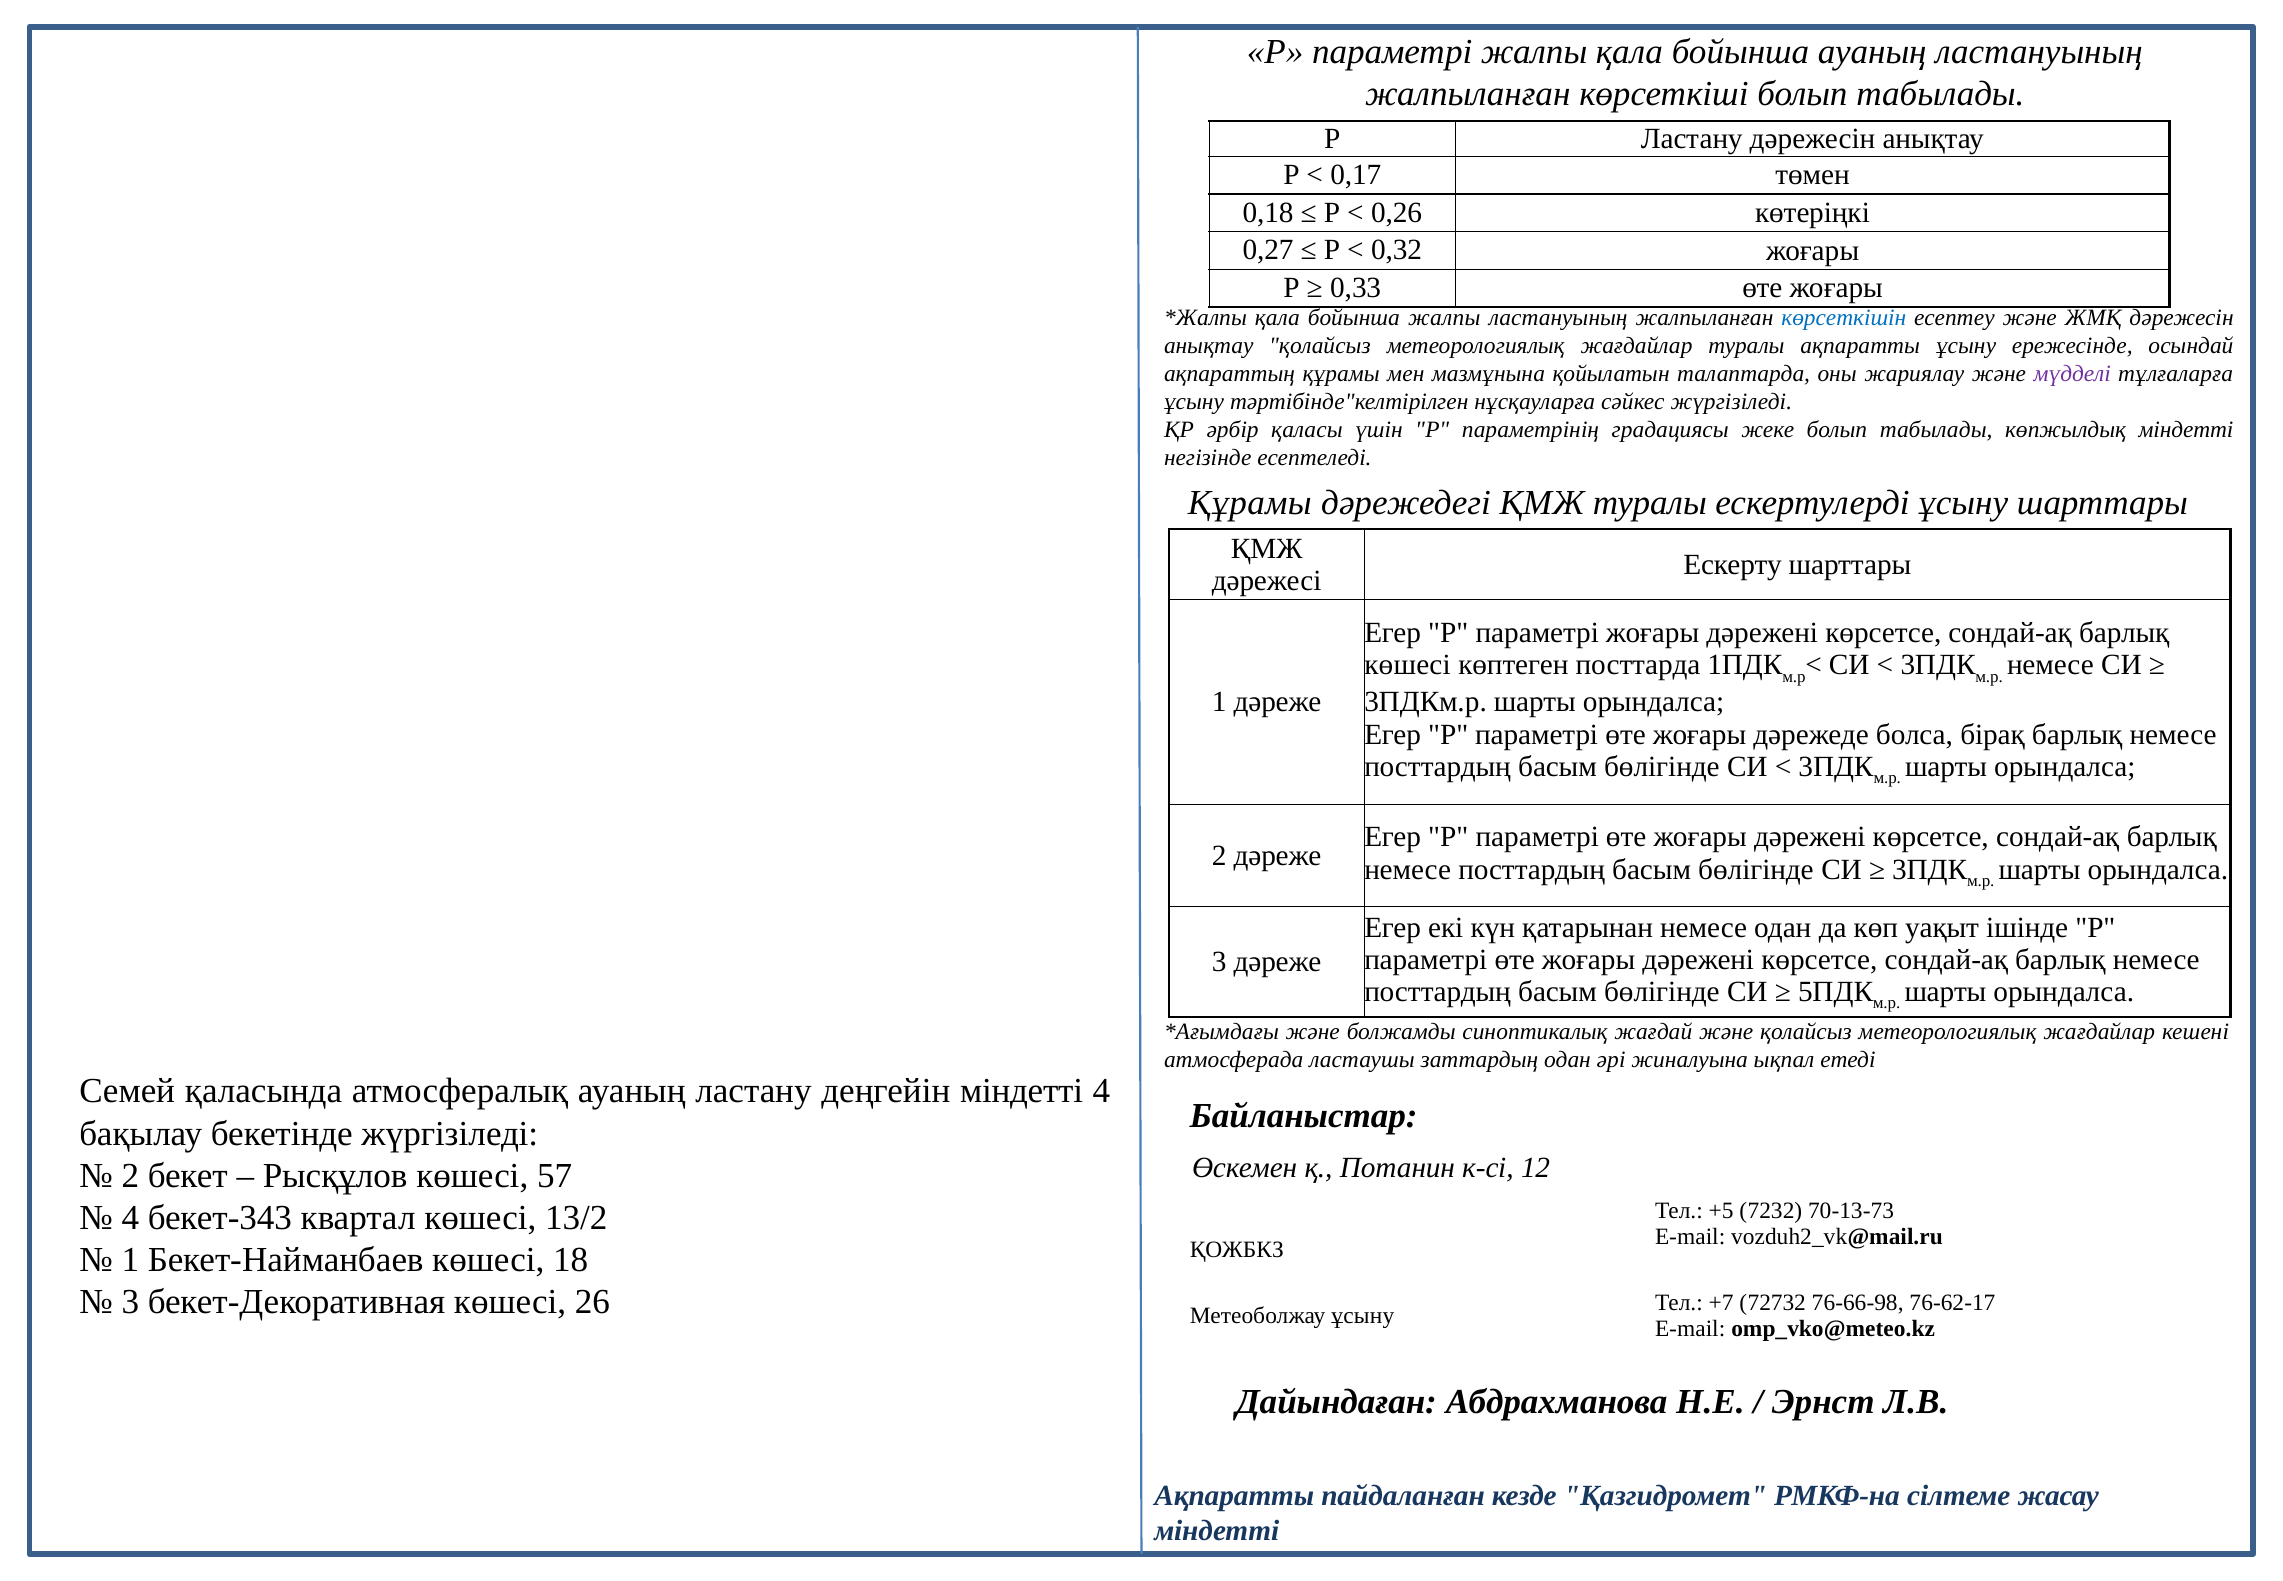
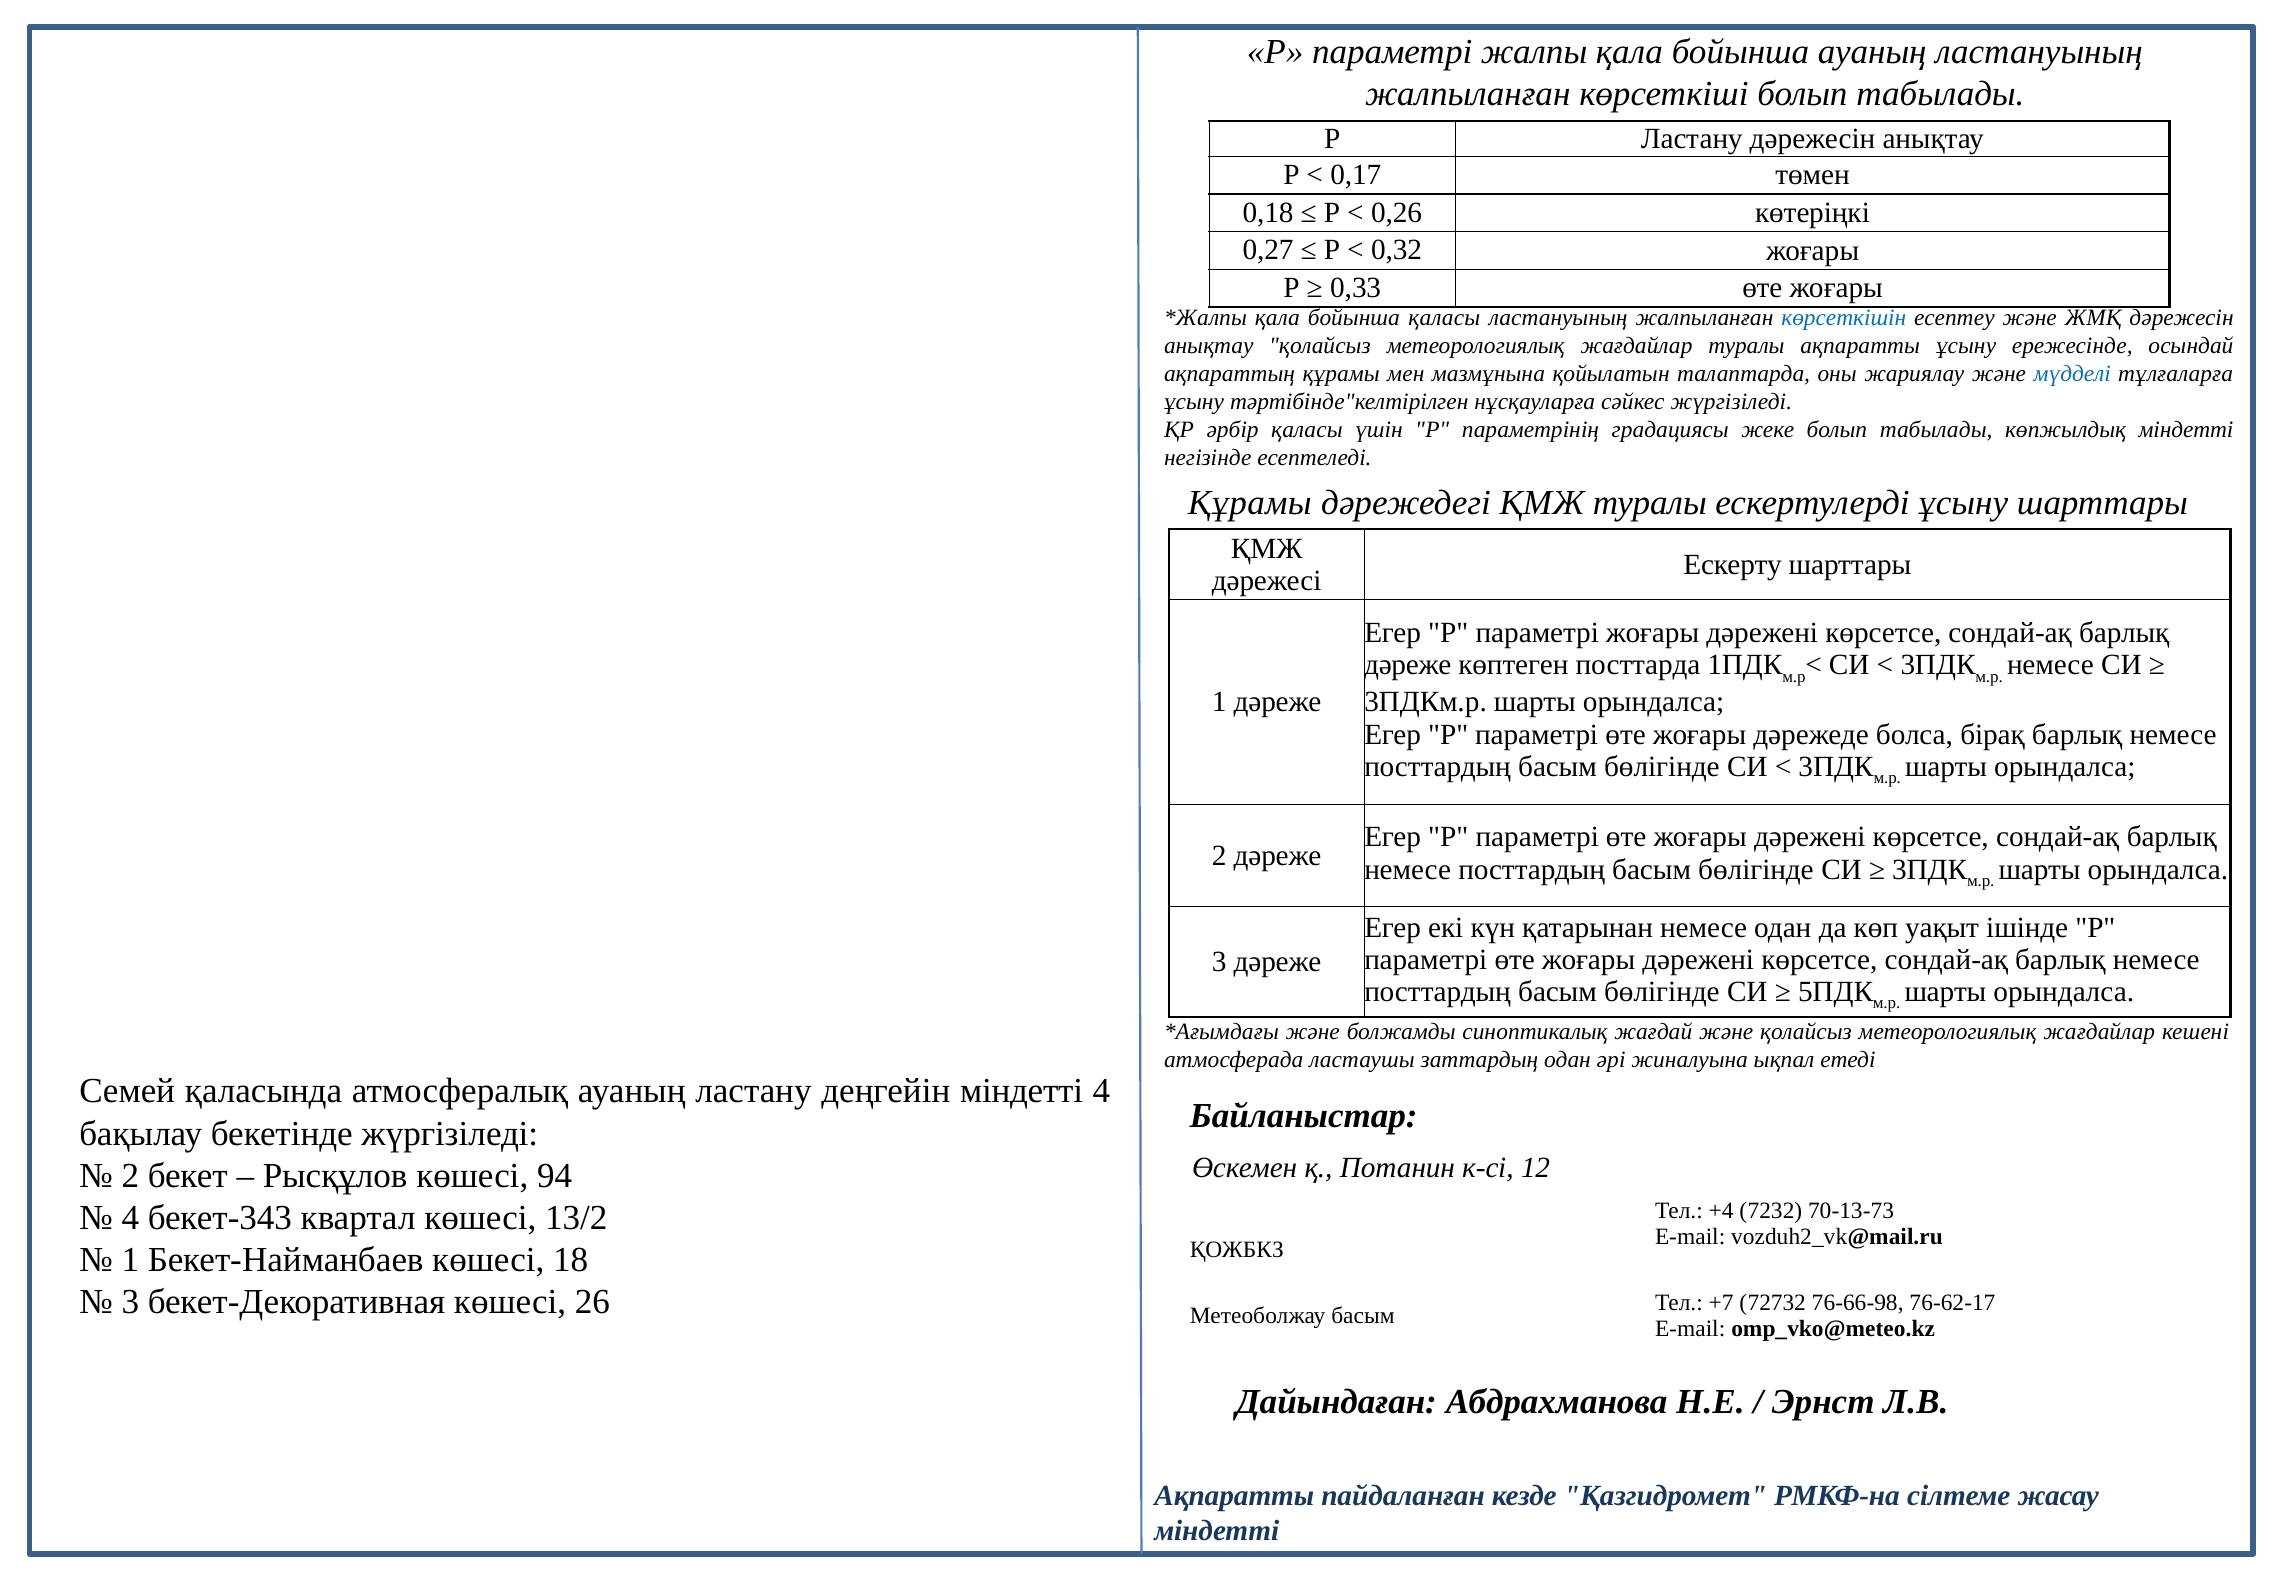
бойынша жалпы: жалпы -> қаласы
мүдделі colour: purple -> blue
көшесі at (1408, 665): көшесі -> дәреже
57: 57 -> 94
+5: +5 -> +4
Метеоболжау ұсыну: ұсыну -> басым
